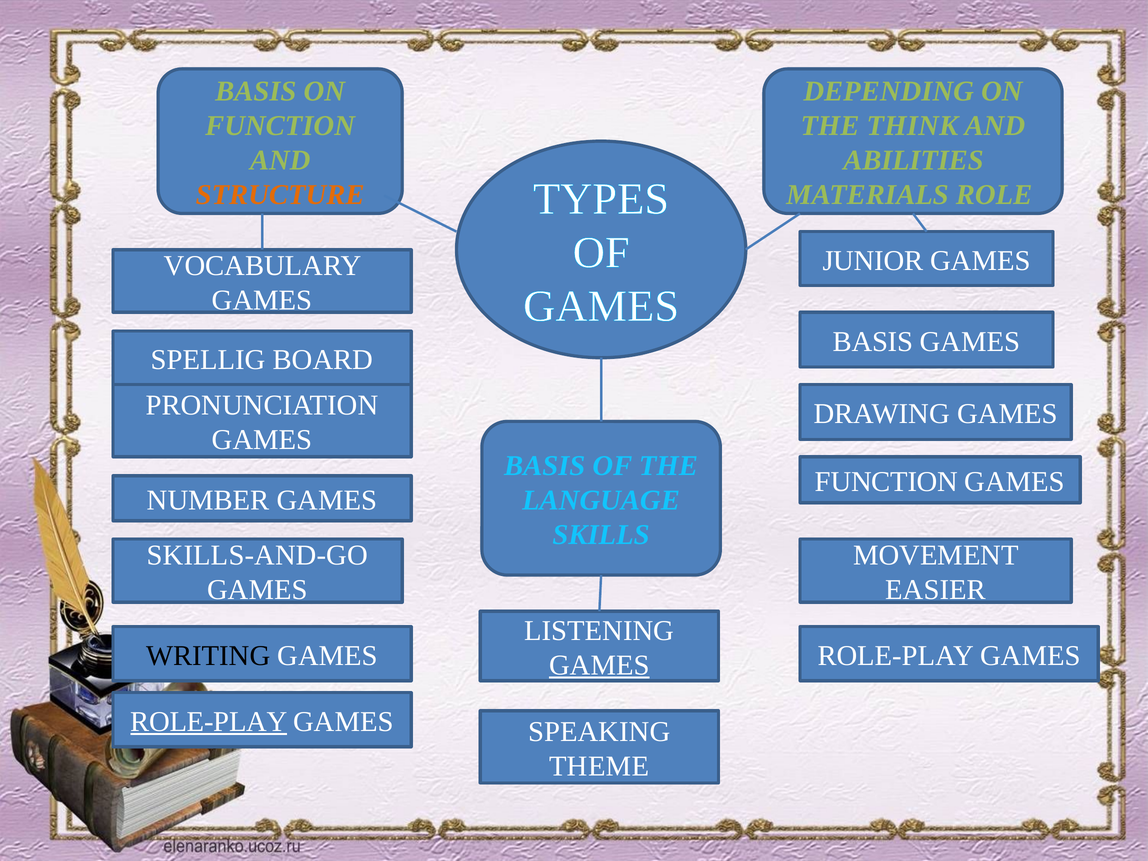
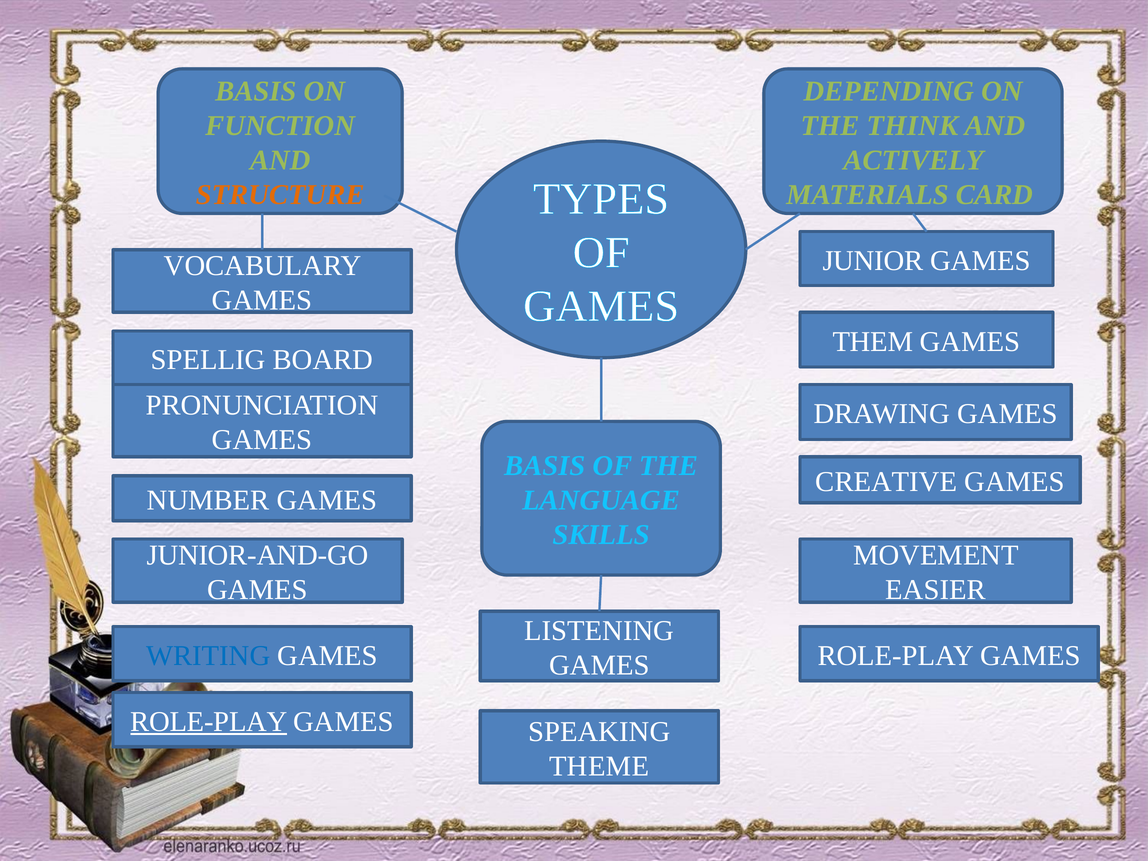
ABILITIES: ABILITIES -> ACTIVELY
ROLE: ROLE -> CARD
BASIS at (873, 342): BASIS -> THEM
FUNCTION at (886, 482): FUNCTION -> CREATIVE
SKILLS-AND-GO: SKILLS-AND-GO -> JUNIOR-AND-GO
WRITING colour: black -> blue
GAMES at (599, 665) underline: present -> none
